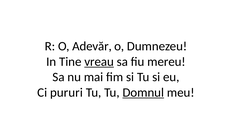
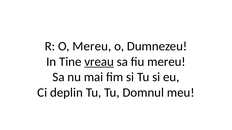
O Adevăr: Adevăr -> Mereu
pururi: pururi -> deplin
Domnul underline: present -> none
